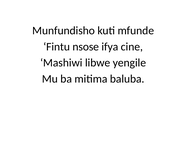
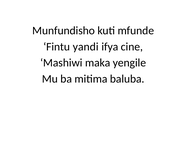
nsose: nsose -> yandi
libwe: libwe -> maka
